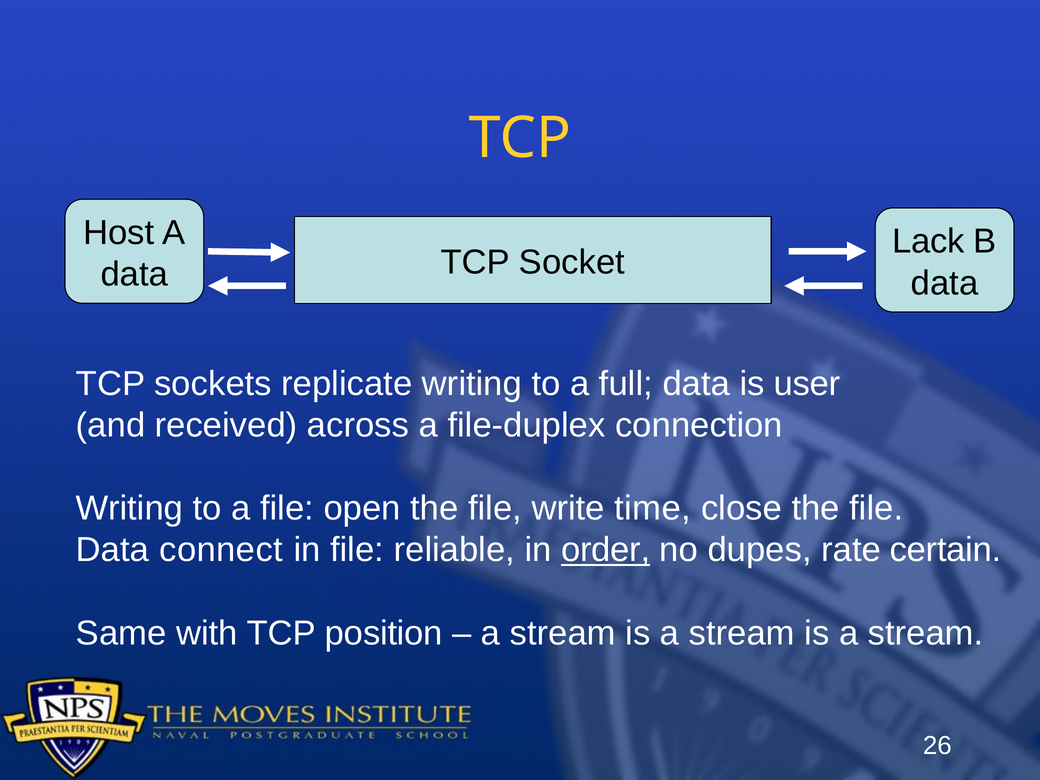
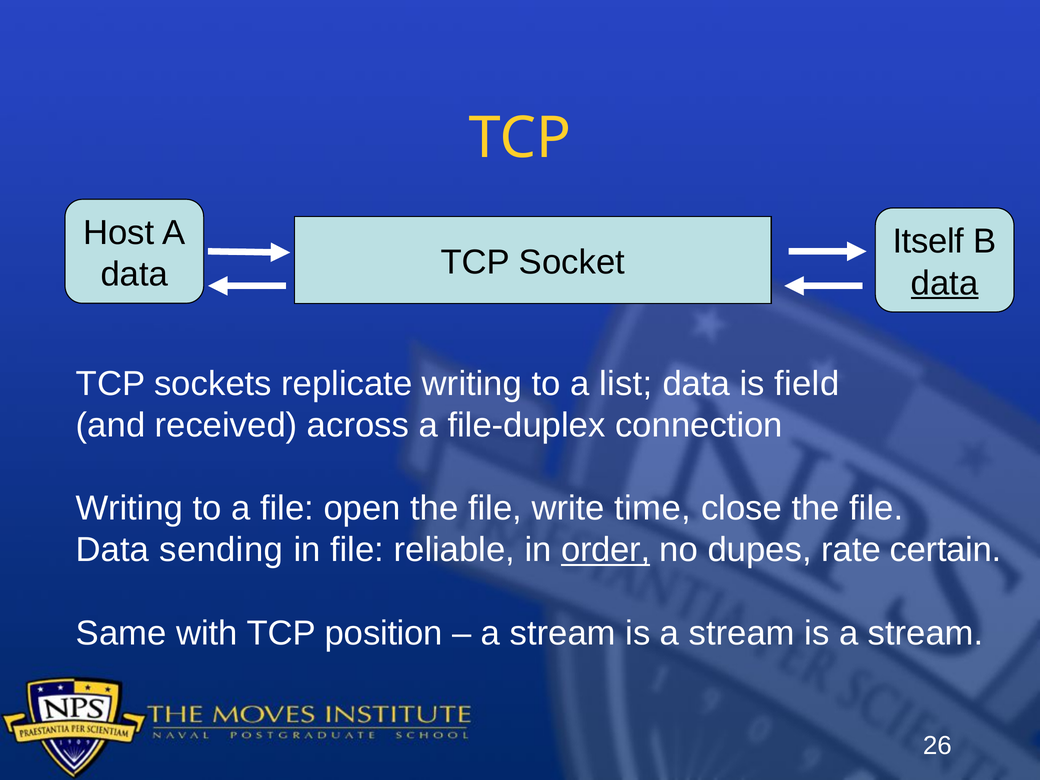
Lack: Lack -> Itself
data at (945, 283) underline: none -> present
full: full -> list
user: user -> field
connect: connect -> sending
